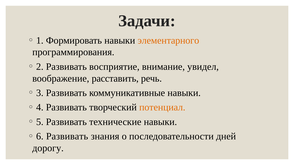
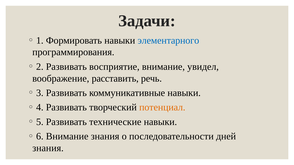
элементарного colour: orange -> blue
6 Развивать: Развивать -> Внимание
дорогу at (48, 148): дорогу -> знания
